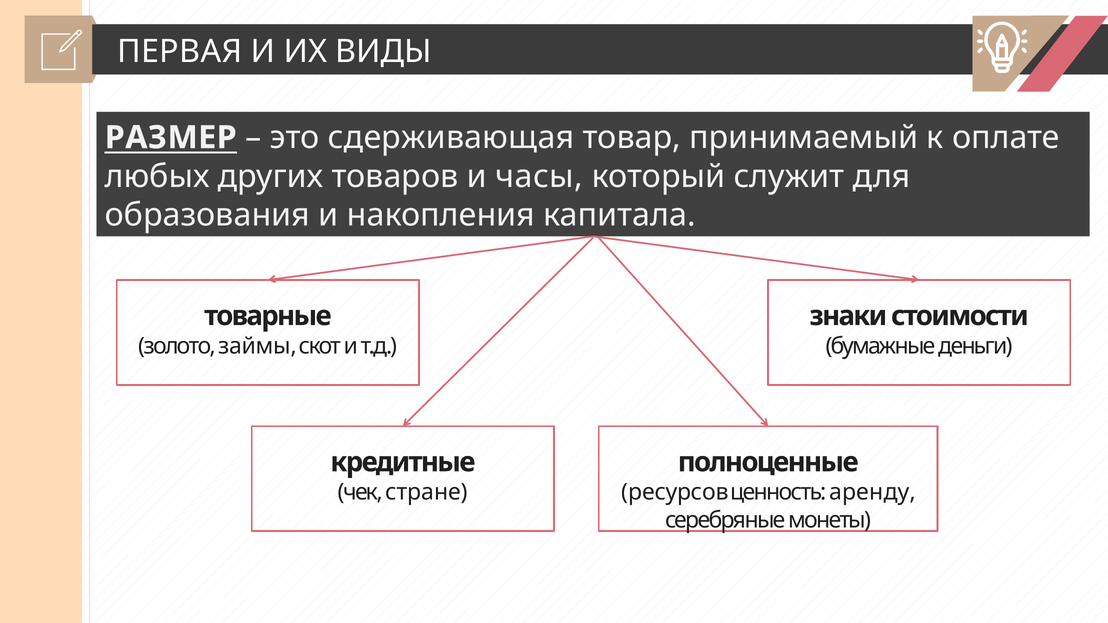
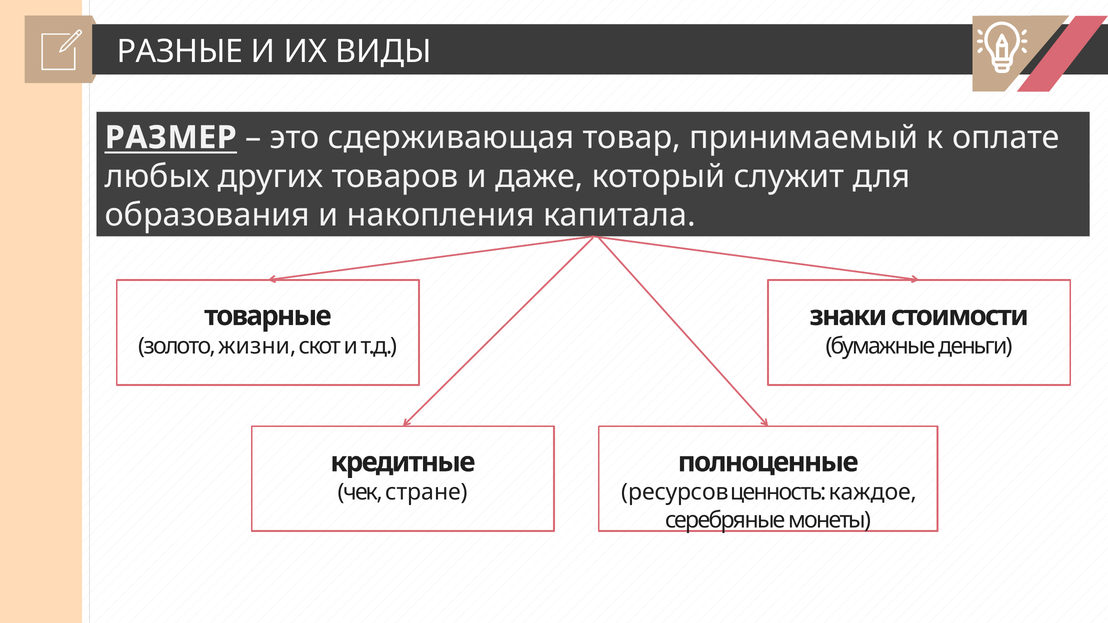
ПЕРВАЯ: ПЕРВАЯ -> РАЗНЫЕ
часы: часы -> даже
займы: займы -> жизни
аренду: аренду -> каждое
